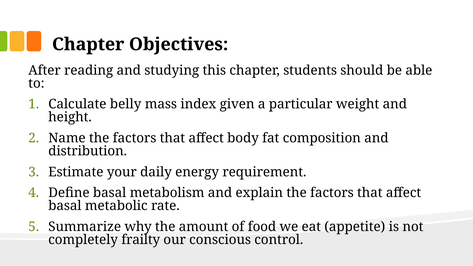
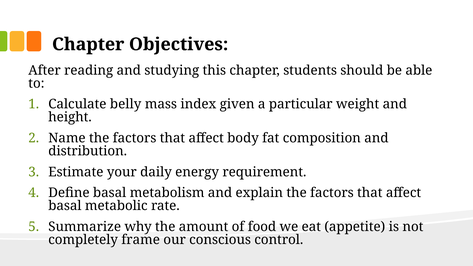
frailty: frailty -> frame
